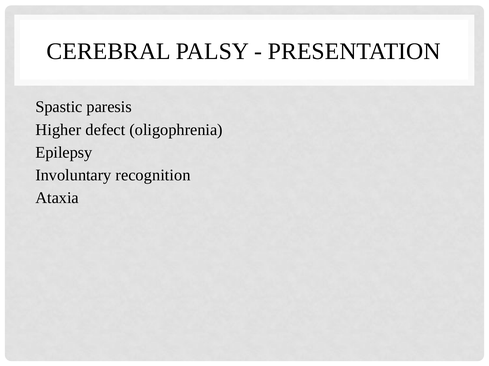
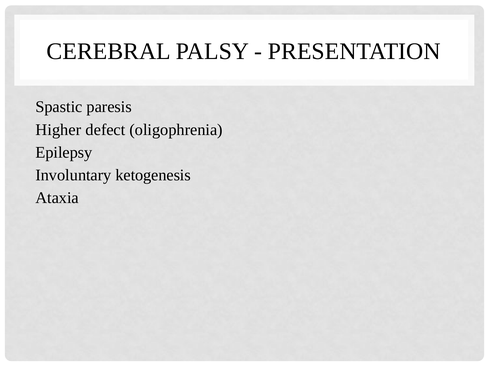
recognition: recognition -> ketogenesis
